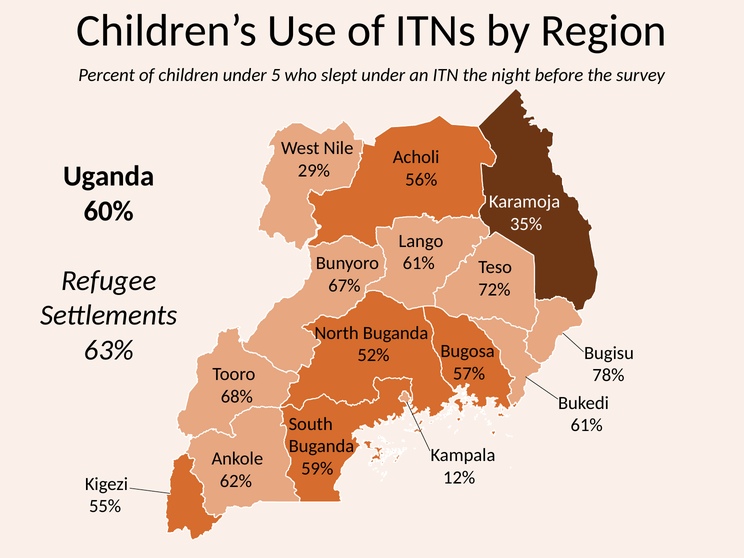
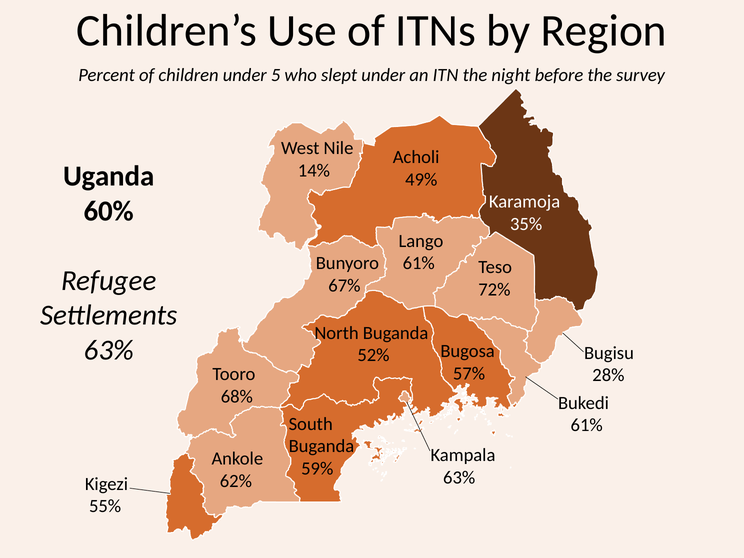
29%: 29% -> 14%
56%: 56% -> 49%
78%: 78% -> 28%
12% at (459, 478): 12% -> 63%
